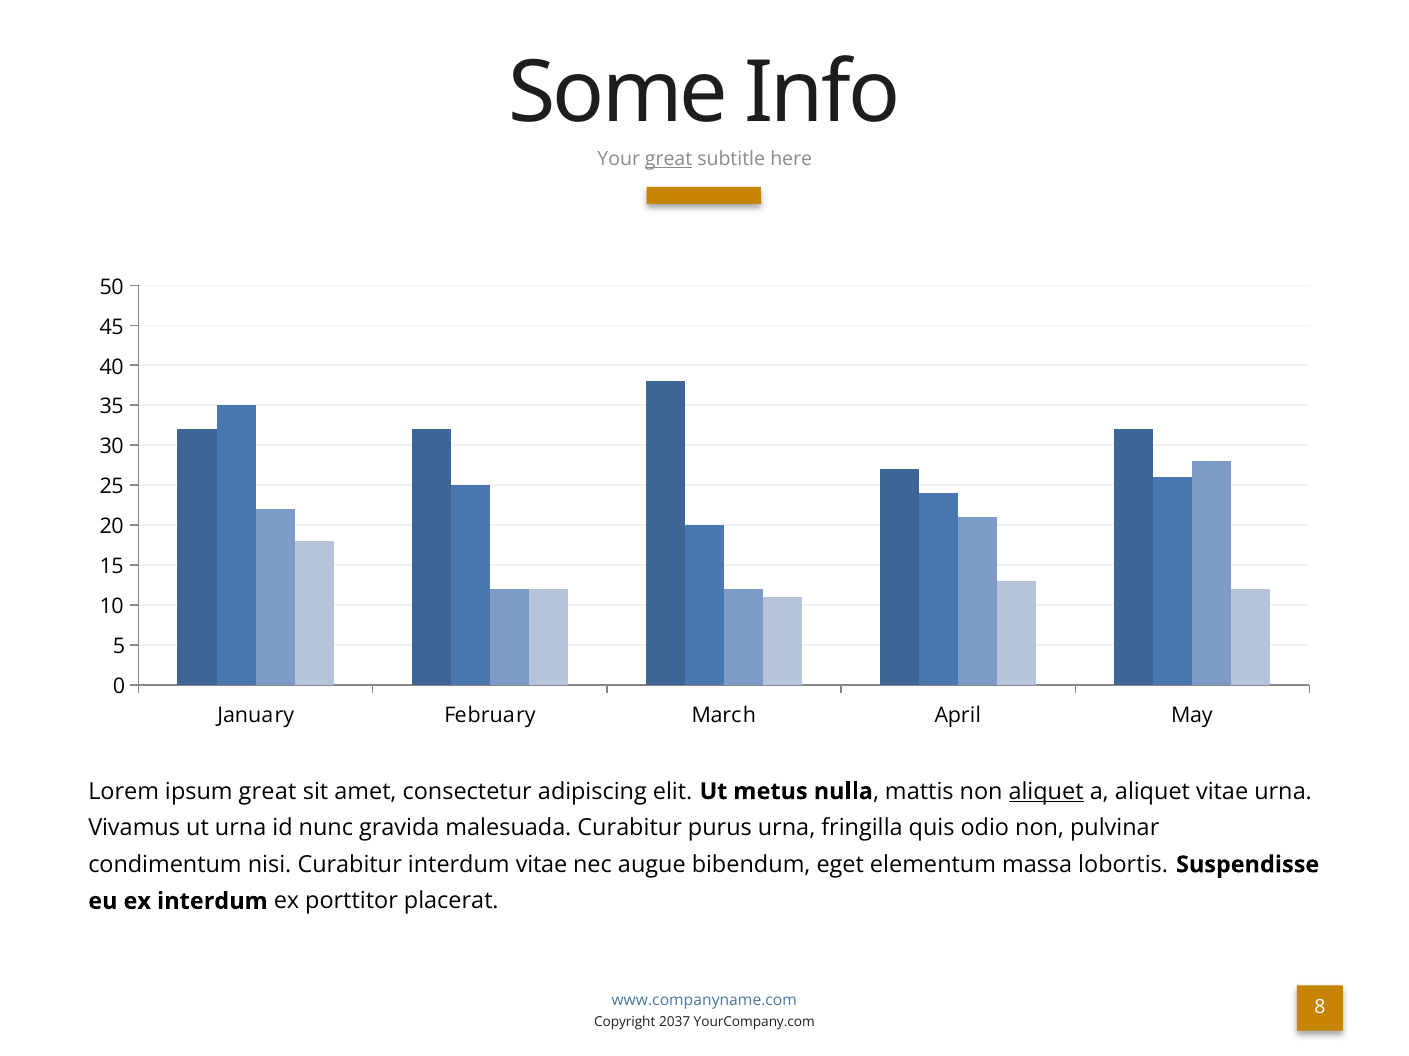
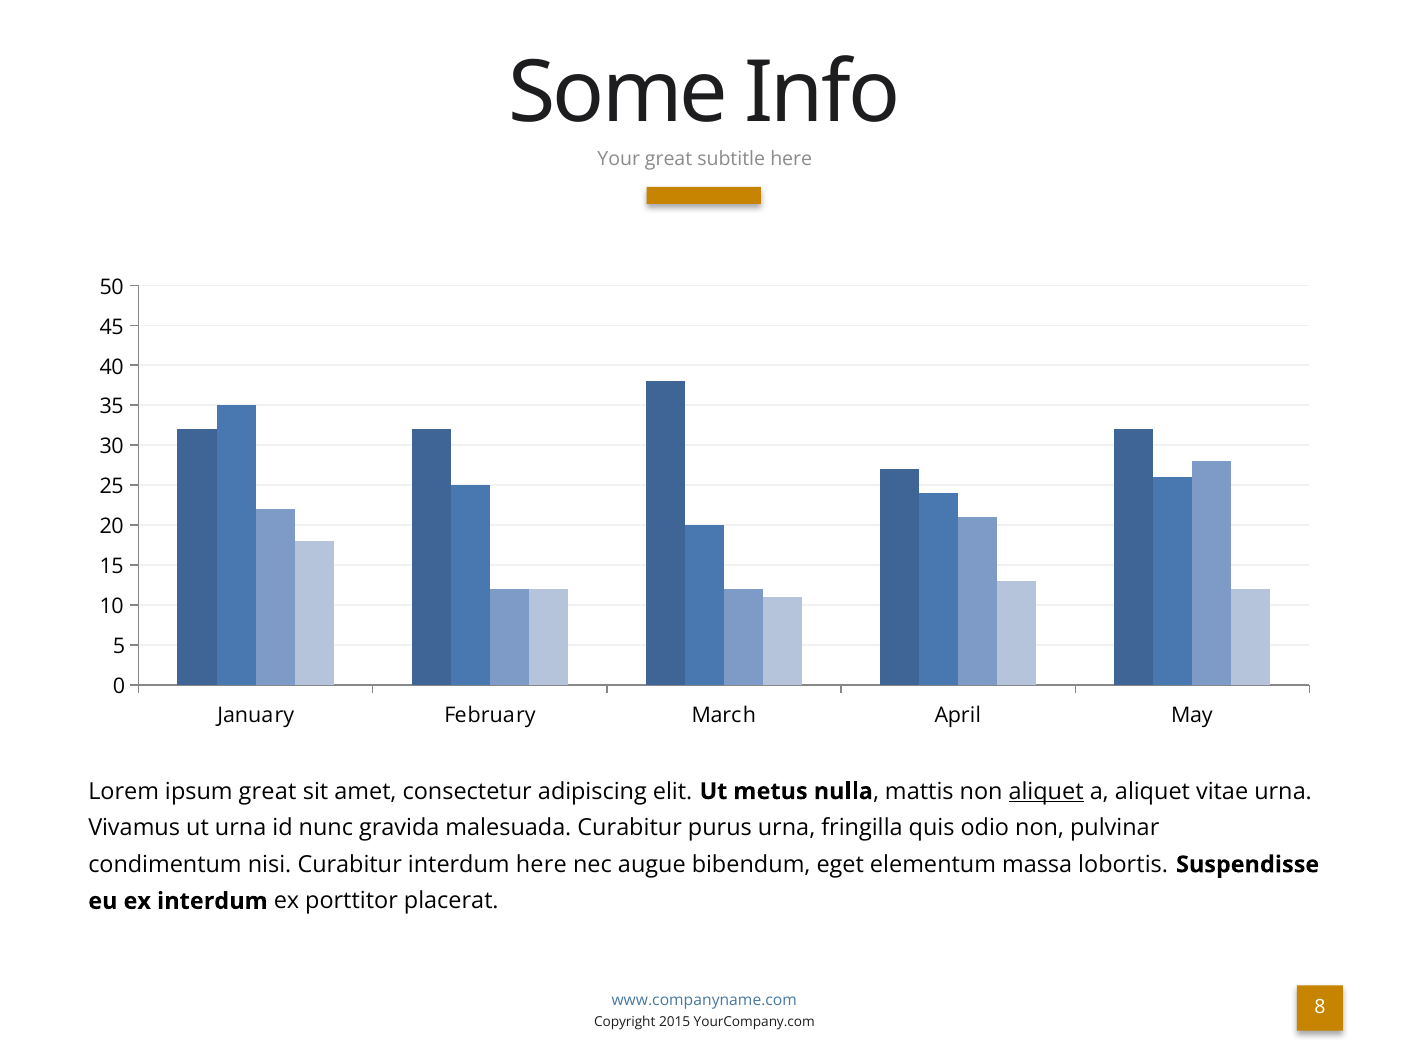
great at (669, 159) underline: present -> none
interdum vitae: vitae -> here
2037: 2037 -> 2015
